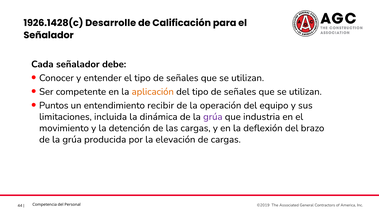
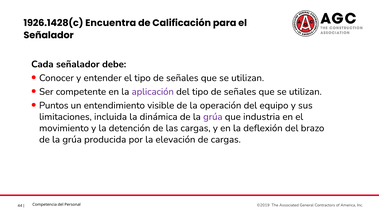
Desarrolle: Desarrolle -> Encuentra
aplicación colour: orange -> purple
recibir: recibir -> visible
